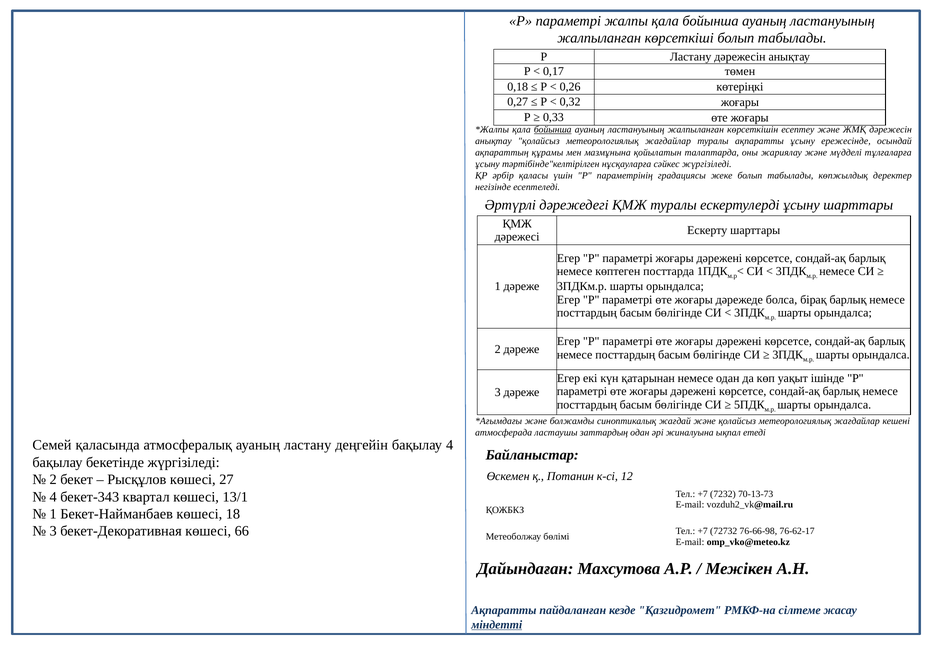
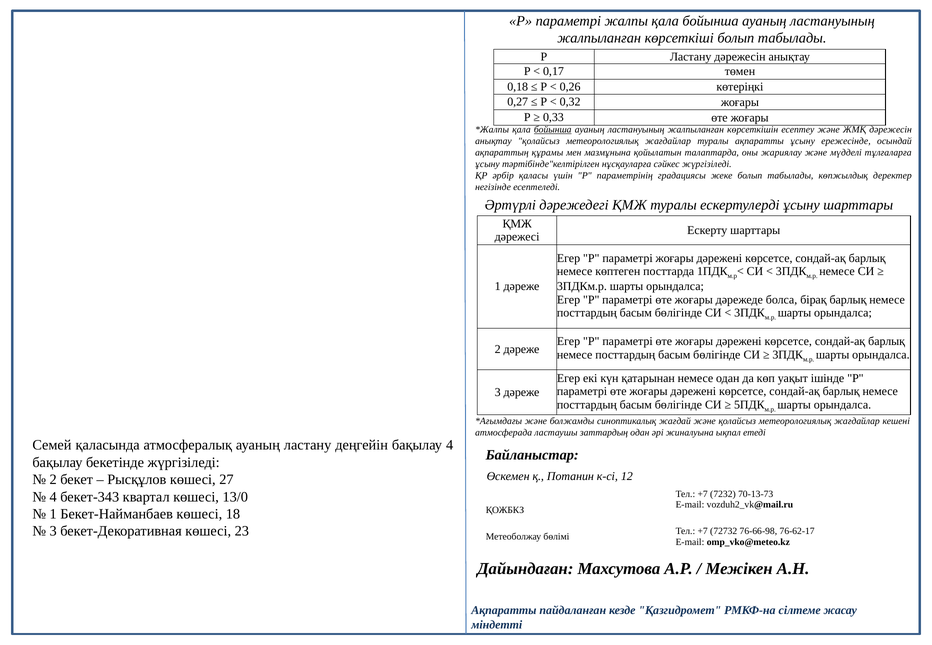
13/1: 13/1 -> 13/0
66: 66 -> 23
міндетті underline: present -> none
